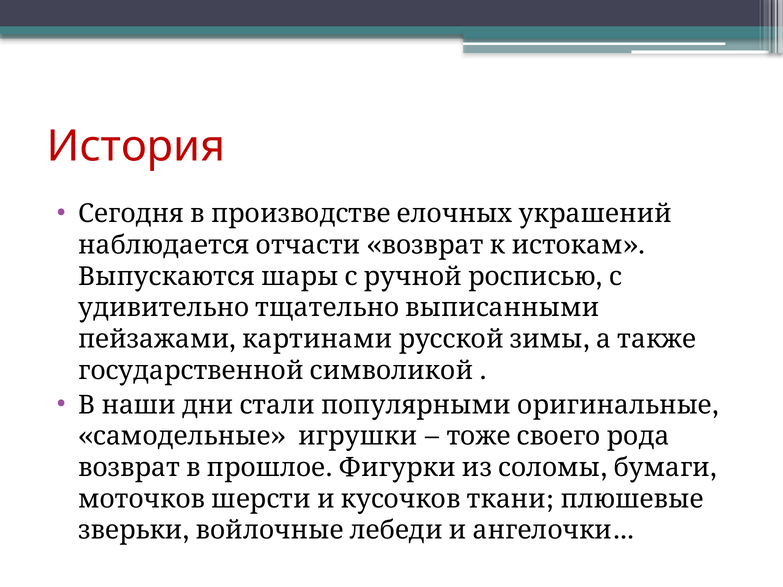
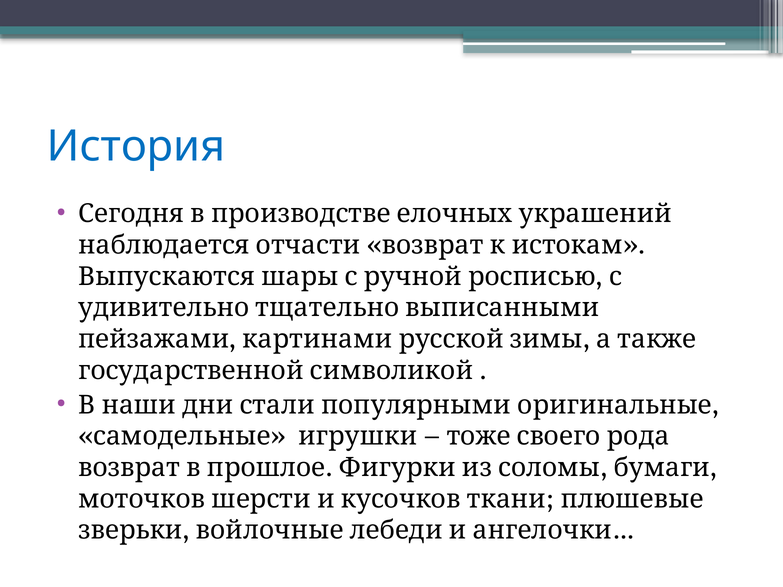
История colour: red -> blue
